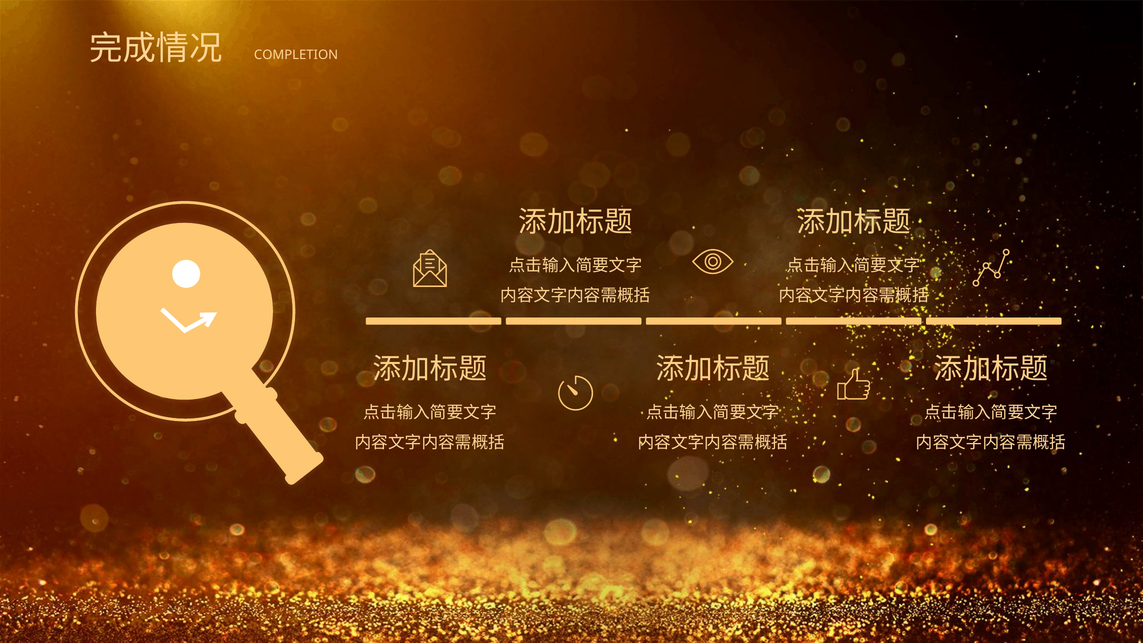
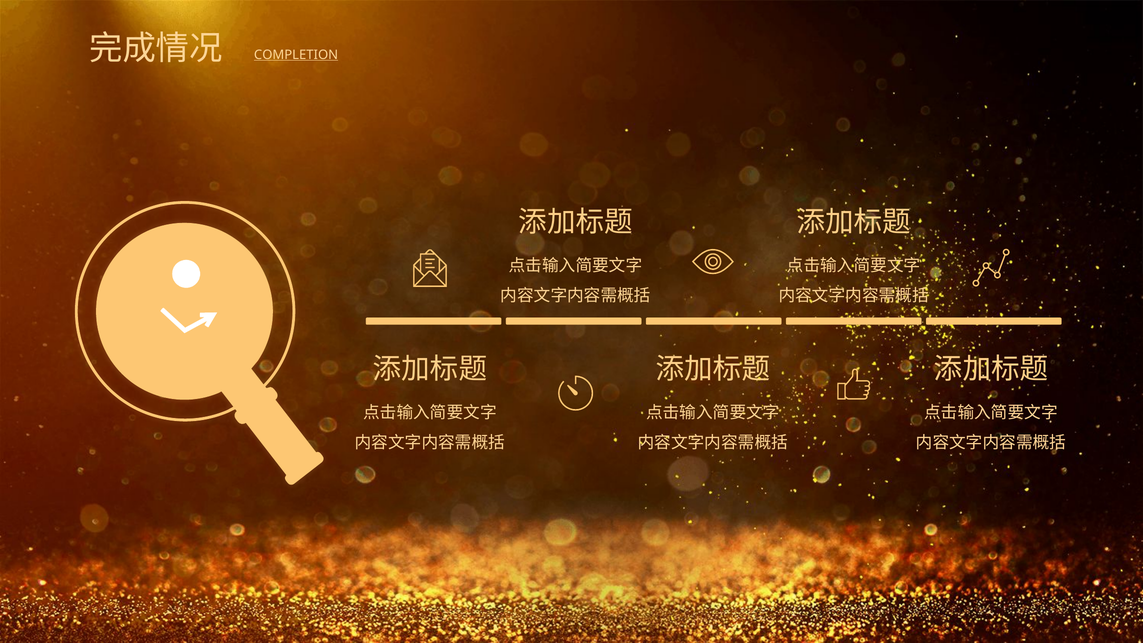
COMPLETION underline: none -> present
